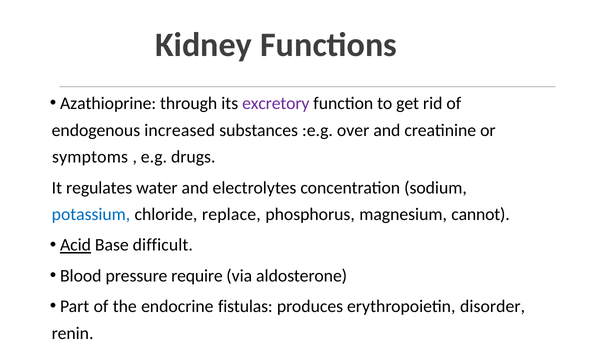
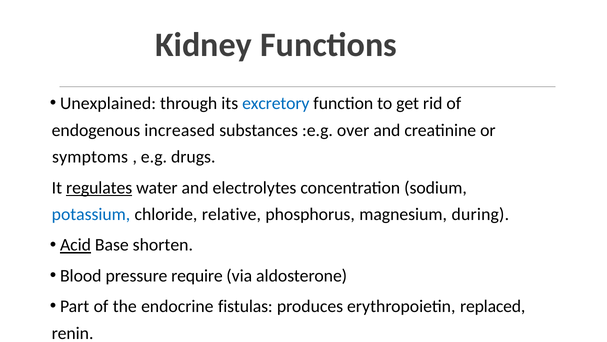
Azathioprine: Azathioprine -> Unexplained
excretory colour: purple -> blue
regulates underline: none -> present
replace: replace -> relative
cannot: cannot -> during
difficult: difficult -> shorten
disorder: disorder -> replaced
